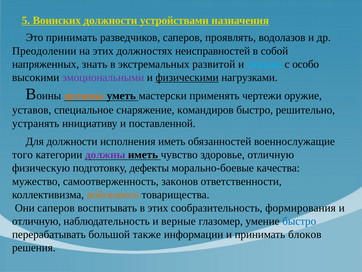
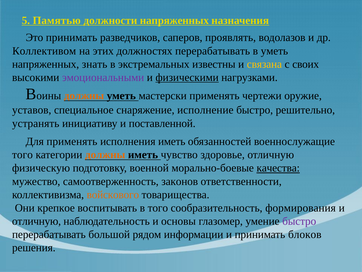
Воинских: Воинских -> Памятью
должности устройствами: устройствами -> напряженных
Преодолении: Преодолении -> Коллективом
должностях неисправностей: неисправностей -> перерабатывать
в собой: собой -> уметь
развитой: развитой -> известны
связана colour: light blue -> yellow
особо: особо -> своих
командиров: командиров -> исполнение
Для должности: должности -> применять
должны at (105, 155) colour: purple -> orange
дефекты: дефекты -> военной
качества underline: none -> present
Они саперов: саперов -> крепкое
в этих: этих -> того
верные: верные -> основы
быстро at (299, 221) colour: blue -> purple
также: также -> рядом
